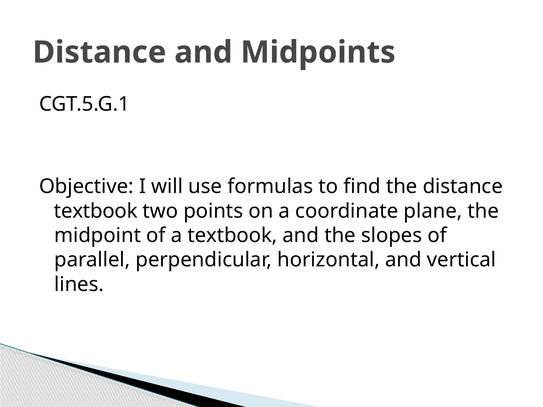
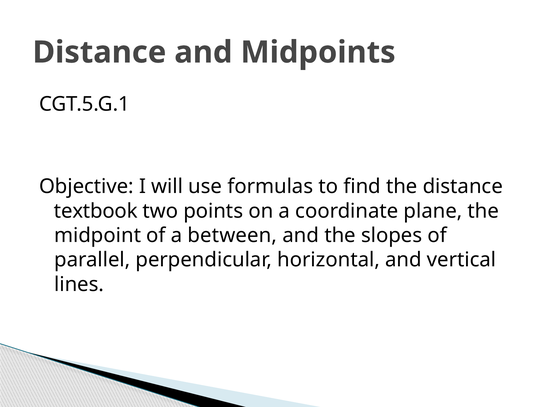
a textbook: textbook -> between
